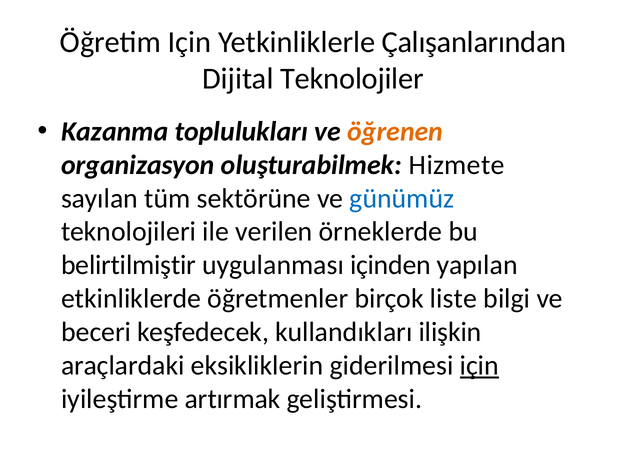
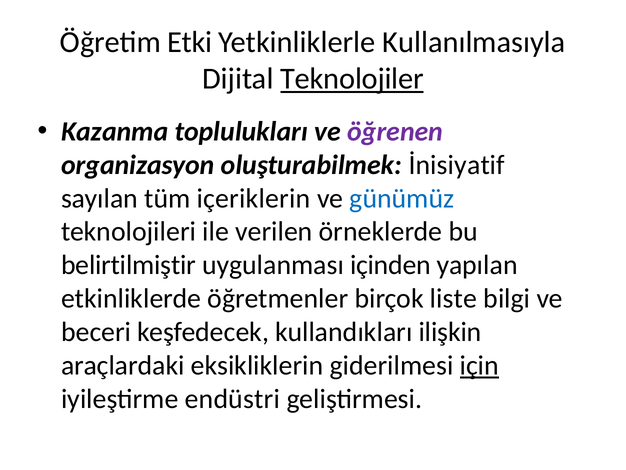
Öğretim Için: Için -> Etki
Çalışanlarından: Çalışanlarından -> Kullanılmasıyla
Teknolojiler underline: none -> present
öğrenen colour: orange -> purple
Hizmete: Hizmete -> İnisiyatif
sektörüne: sektörüne -> içeriklerin
artırmak: artırmak -> endüstri
